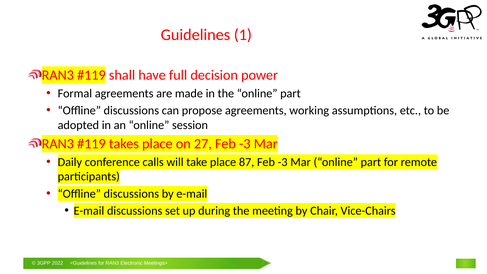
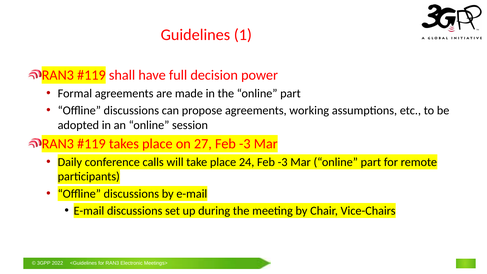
87: 87 -> 24
